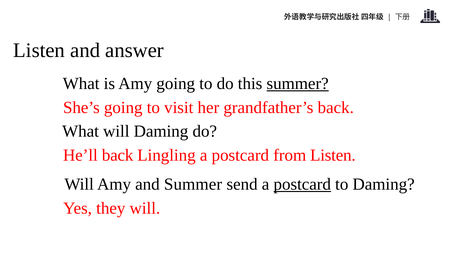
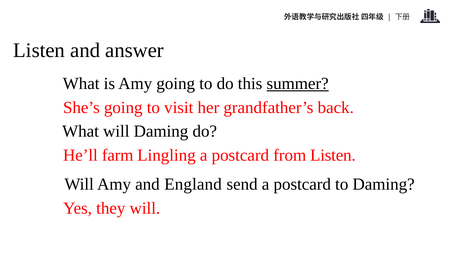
He’ll back: back -> farm
and Summer: Summer -> England
postcard at (302, 184) underline: present -> none
